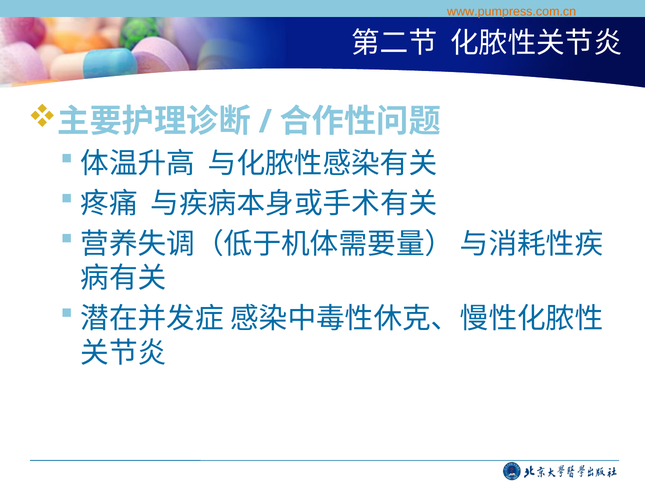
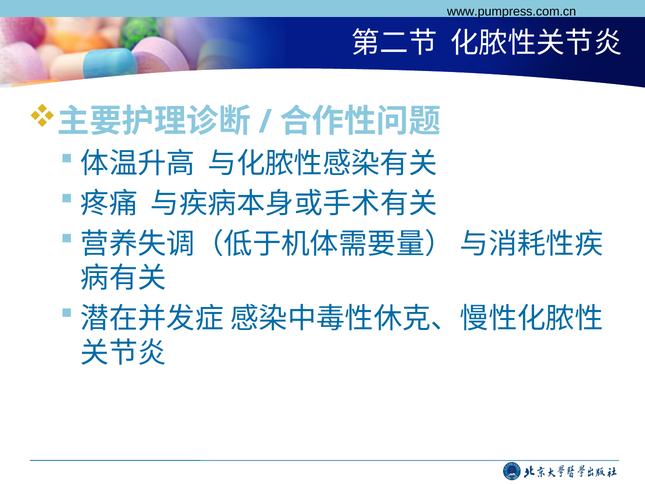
www.pumpress.com.cn colour: orange -> black
